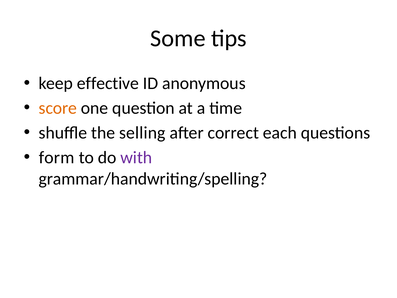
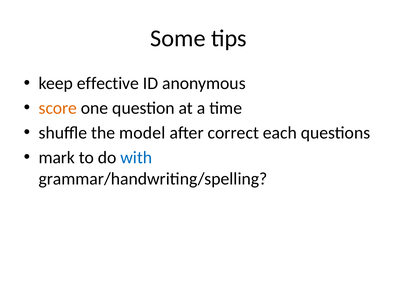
selling: selling -> model
form: form -> mark
with colour: purple -> blue
